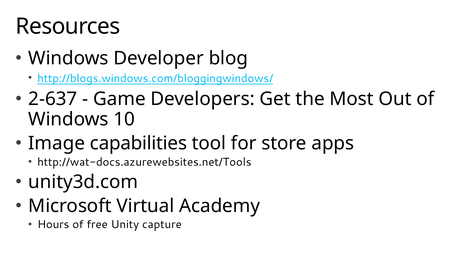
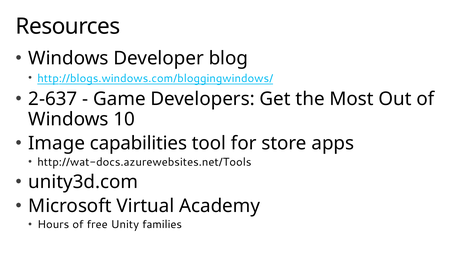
capture: capture -> families
